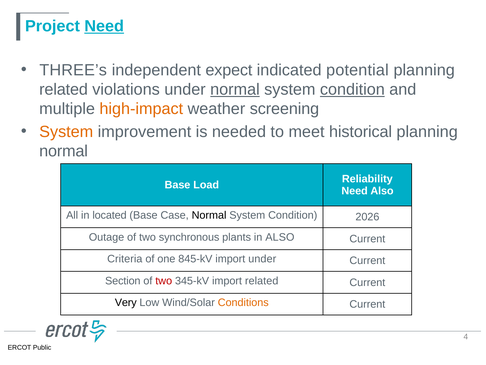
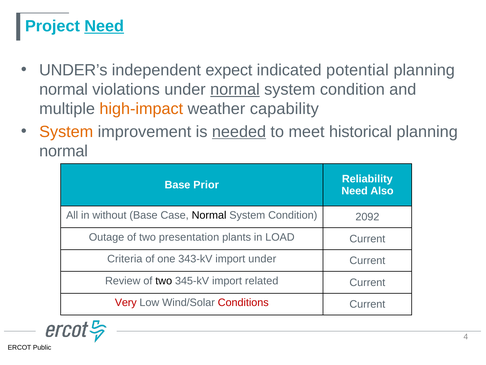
THREE’s: THREE’s -> UNDER’s
related at (64, 89): related -> normal
condition at (352, 89) underline: present -> none
screening: screening -> capability
needed underline: none -> present
Load: Load -> Prior
located: located -> without
2026: 2026 -> 2092
synchronous: synchronous -> presentation
in ALSO: ALSO -> LOAD
845-kV: 845-kV -> 343-kV
Section: Section -> Review
two at (164, 280) colour: red -> black
Very colour: black -> red
Conditions colour: orange -> red
